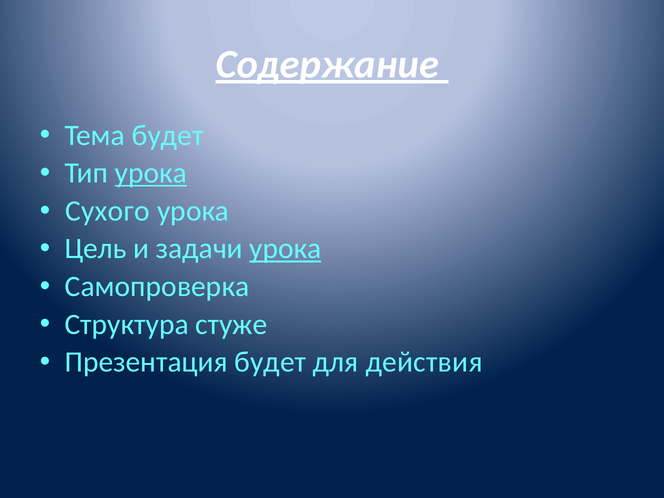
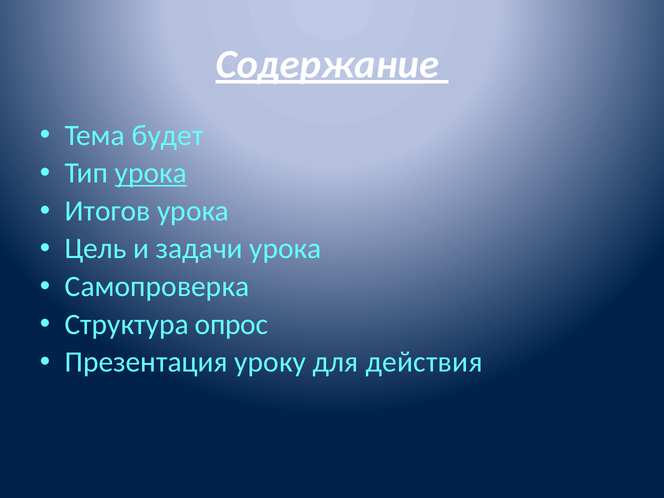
Сухого: Сухого -> Итогов
урока at (285, 249) underline: present -> none
стуже: стуже -> опрос
Презентация будет: будет -> уроку
